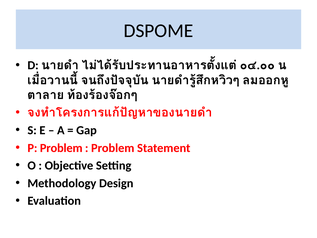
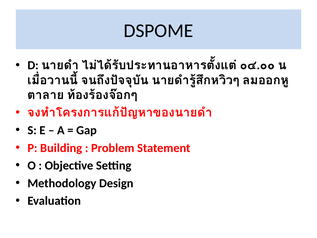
P Problem: Problem -> Building
